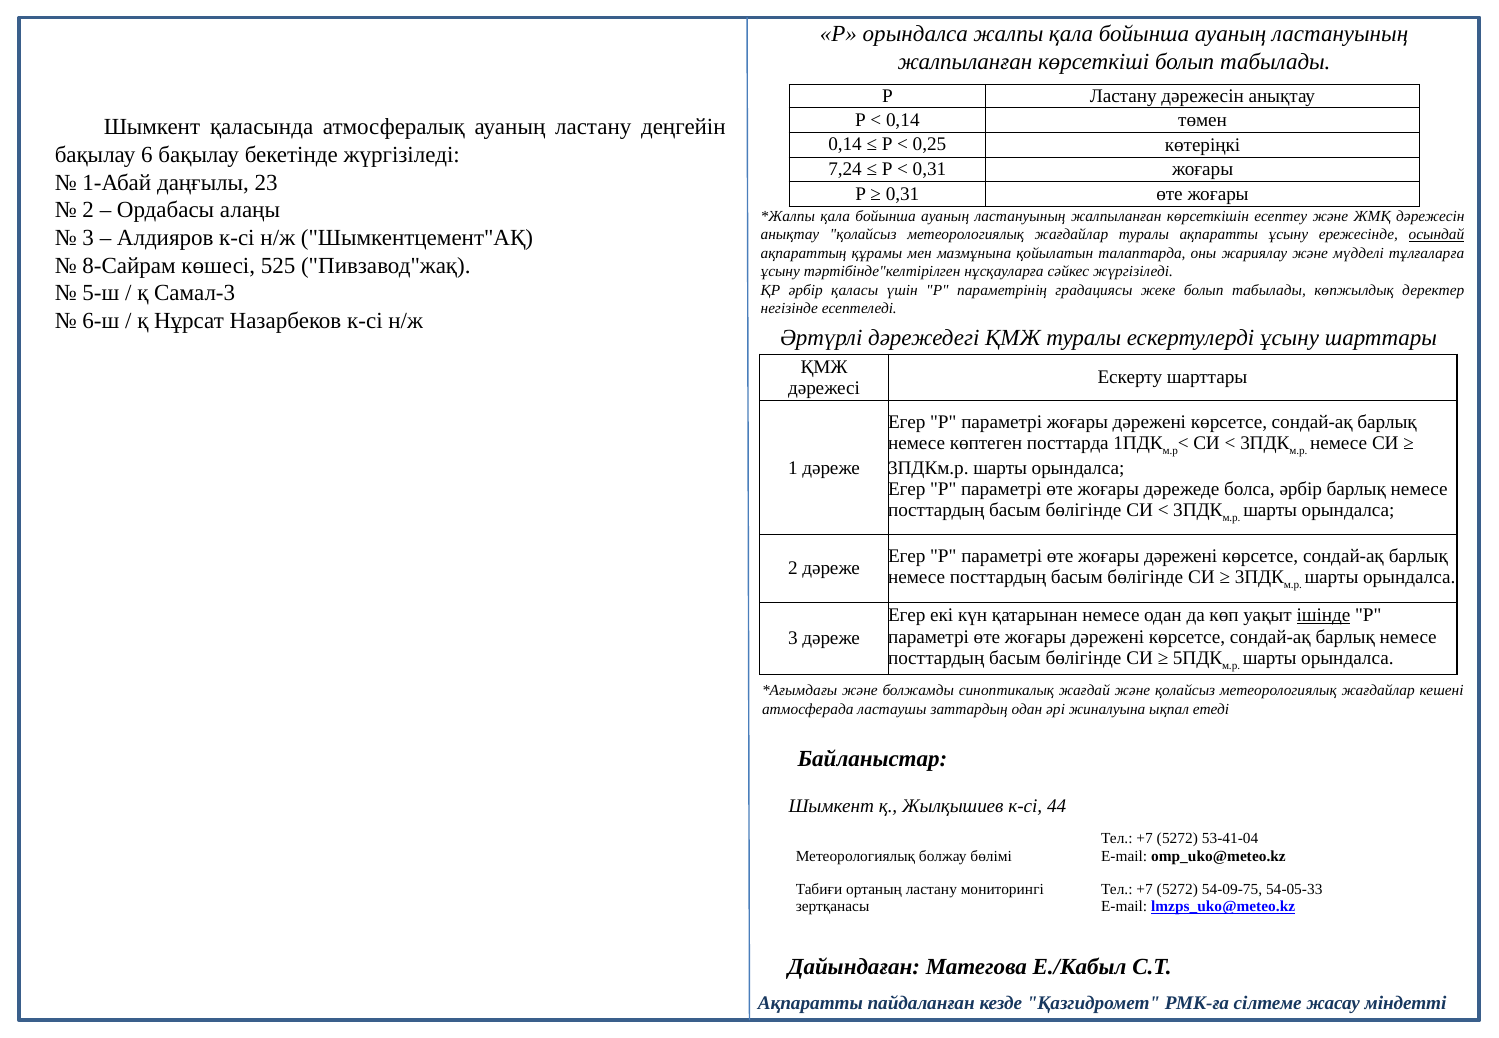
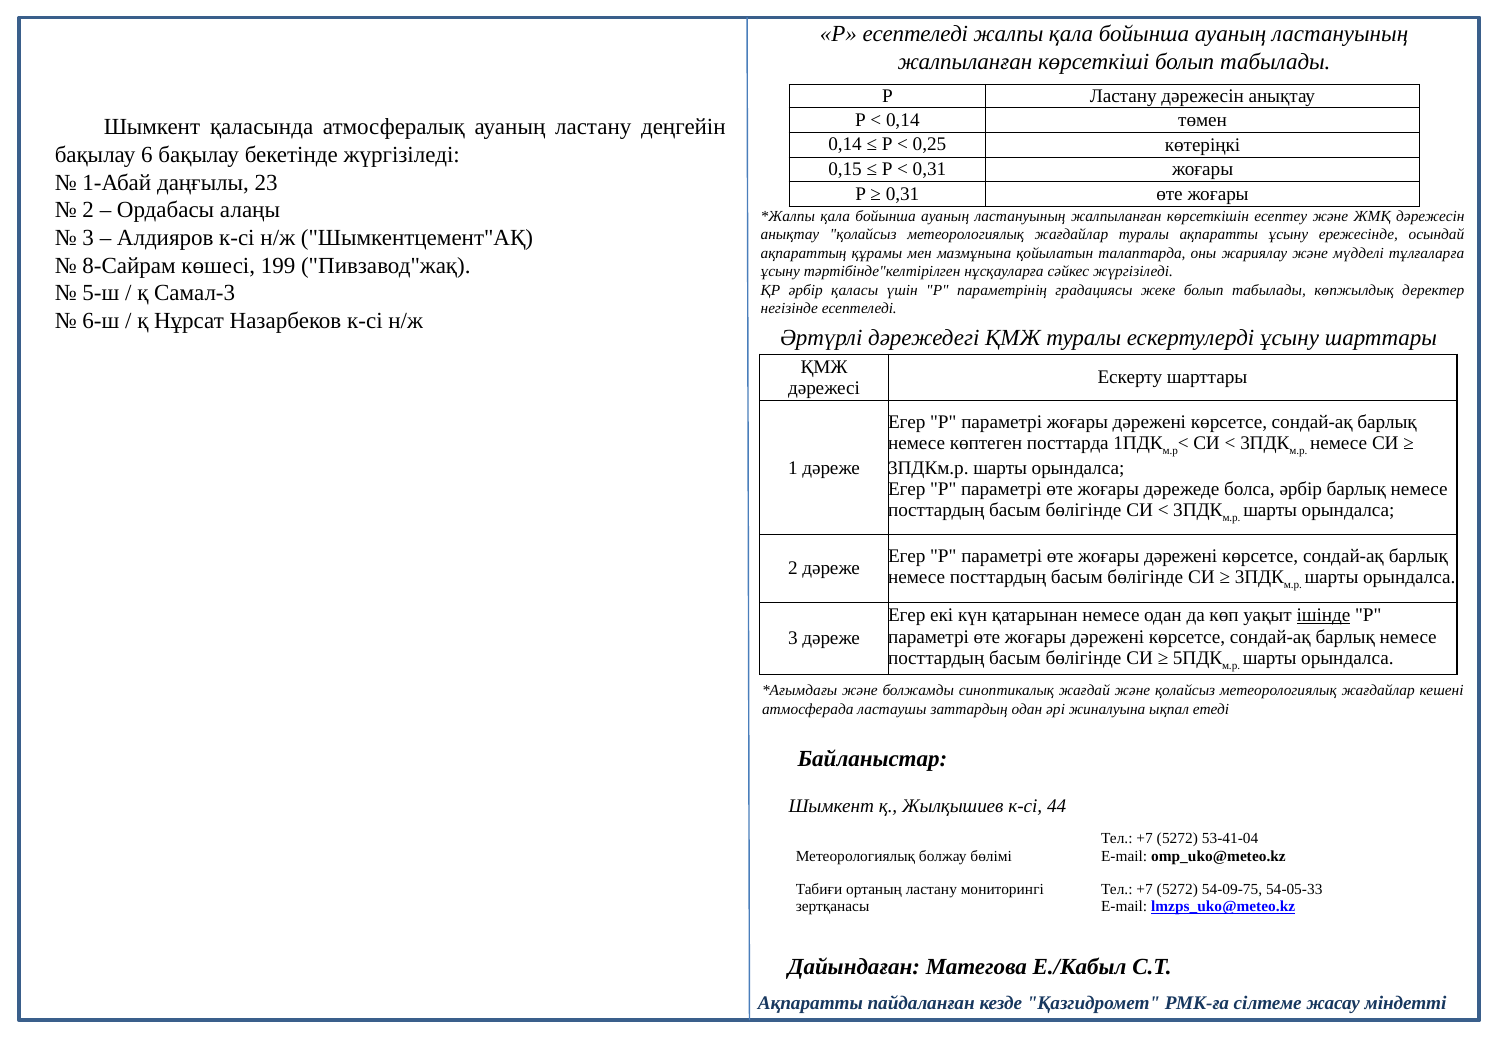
Р орындалса: орындалса -> есептеледі
7,24: 7,24 -> 0,15
осындай underline: present -> none
525: 525 -> 199
